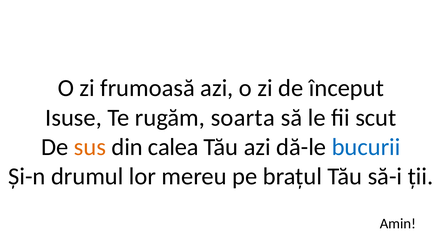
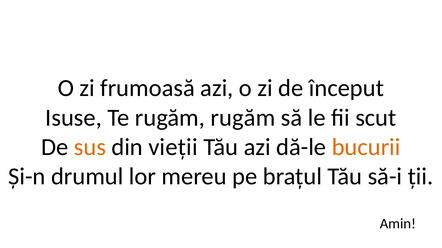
rugăm soarta: soarta -> rugăm
calea: calea -> vieții
bucurii colour: blue -> orange
